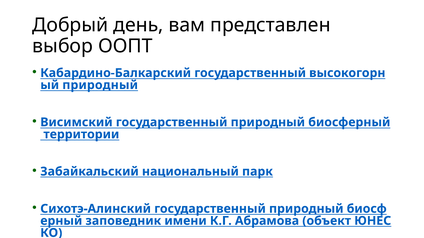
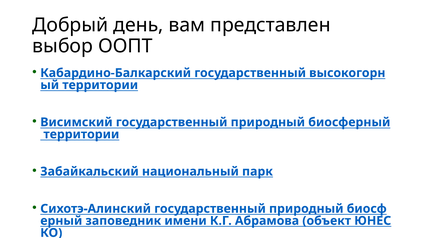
природный at (100, 85): природный -> территории
